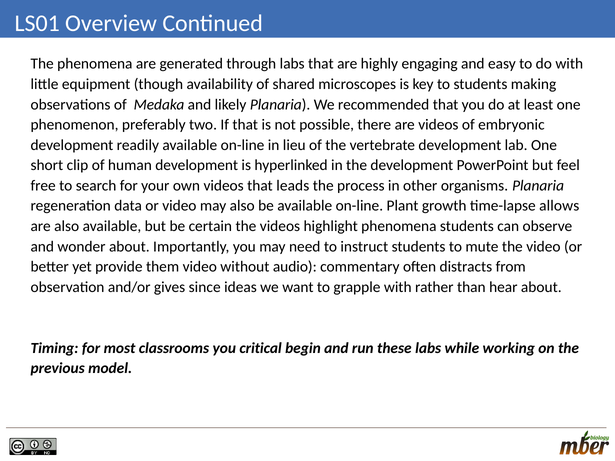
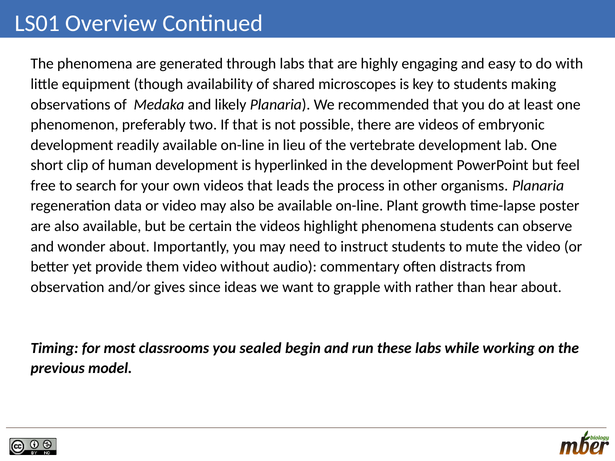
allows: allows -> poster
critical: critical -> sealed
